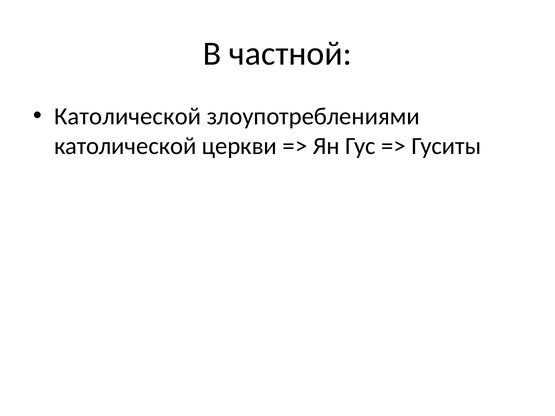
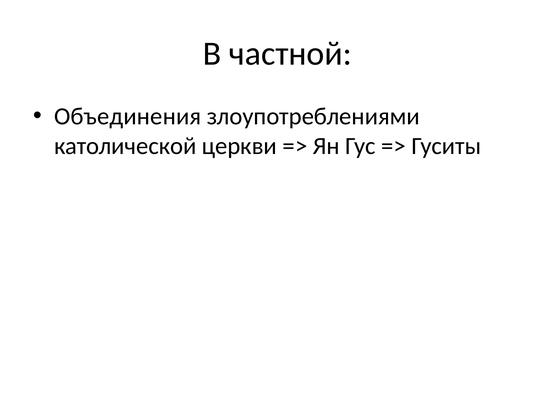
Католической at (128, 116): Католической -> Объединения
